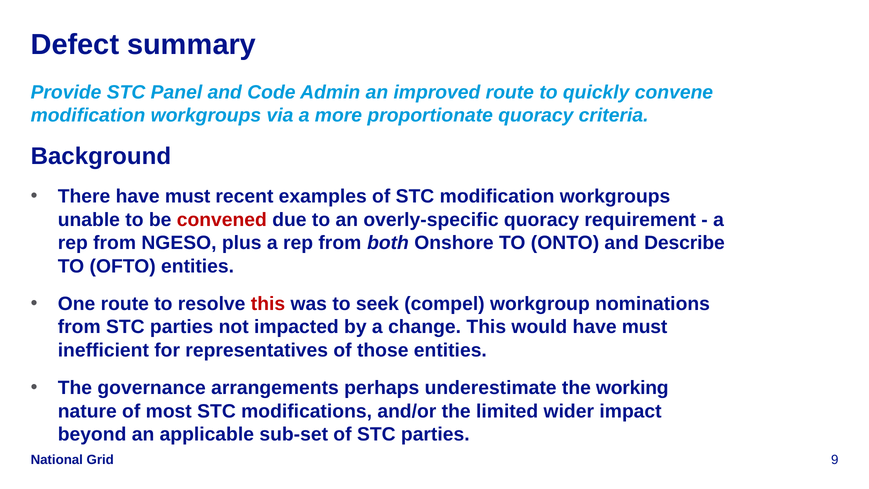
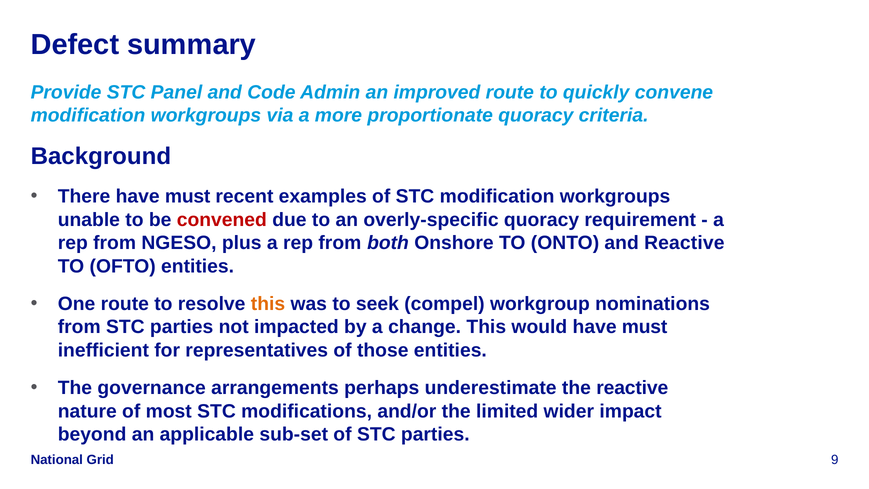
and Describe: Describe -> Reactive
this at (268, 304) colour: red -> orange
the working: working -> reactive
